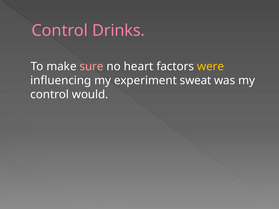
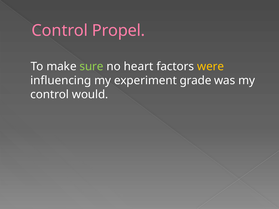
Drinks: Drinks -> Propel
sure colour: pink -> light green
sweat: sweat -> grade
